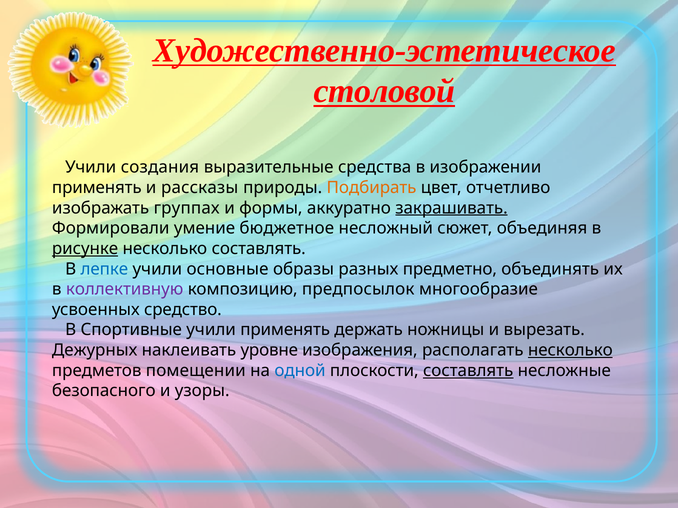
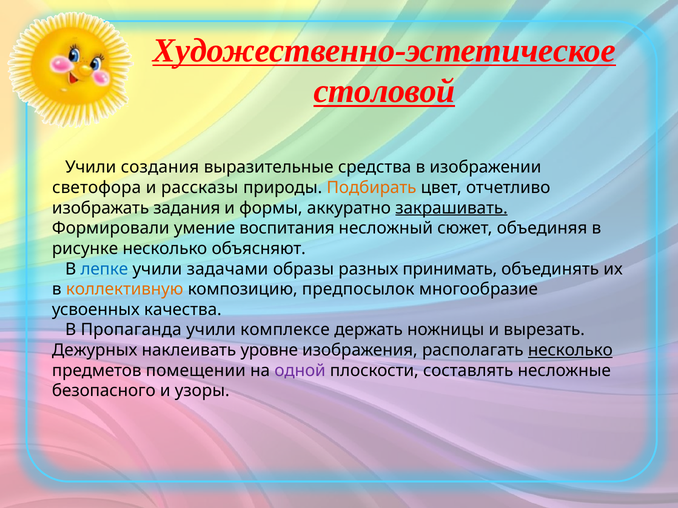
применять at (97, 188): применять -> светофора
группах: группах -> задания
бюджетное: бюджетное -> воспитания
рисунке underline: present -> none
несколько составлять: составлять -> объясняют
основные: основные -> задачами
предметно: предметно -> принимать
коллективную colour: purple -> orange
средство: средство -> качества
Спортивные: Спортивные -> Пропаганда
учили применять: применять -> комплексе
одной colour: blue -> purple
составлять at (468, 371) underline: present -> none
